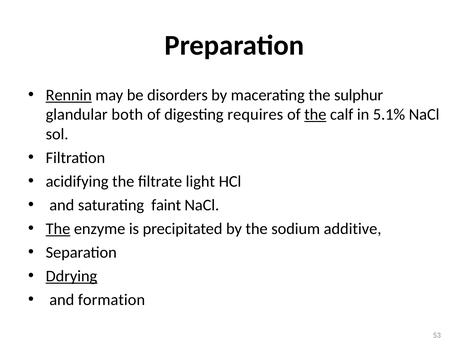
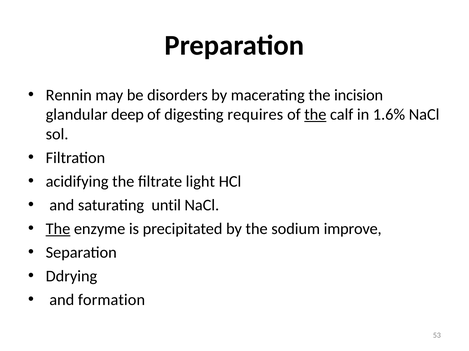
Rennin underline: present -> none
sulphur: sulphur -> incision
both: both -> deep
5.1%: 5.1% -> 1.6%
faint: faint -> until
additive: additive -> improve
Ddrying underline: present -> none
